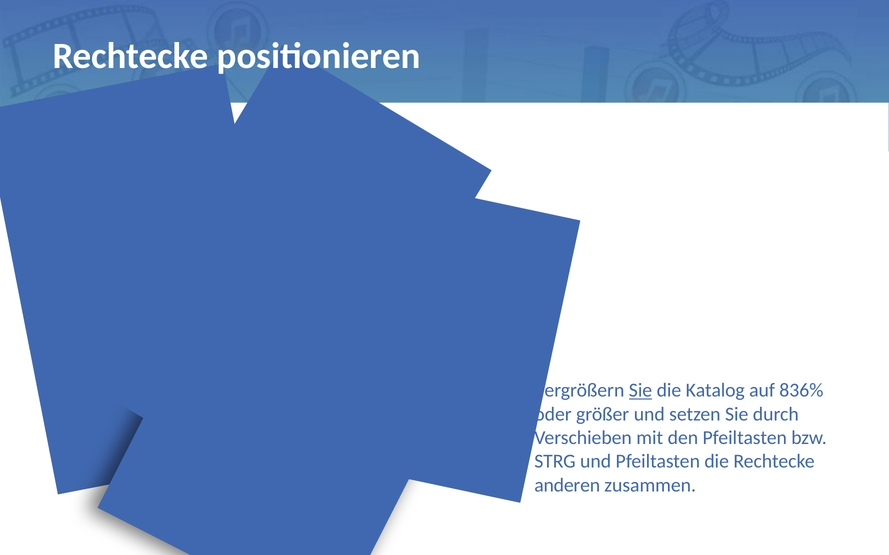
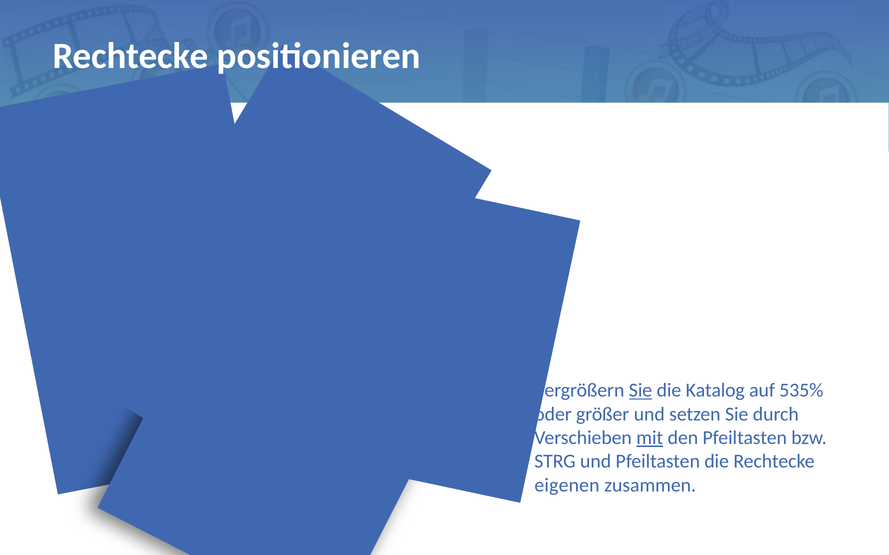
836%: 836% -> 535%
mit underline: none -> present
anderen: anderen -> eigenen
